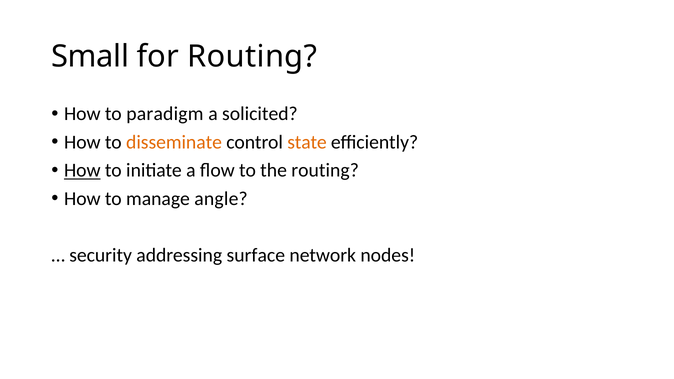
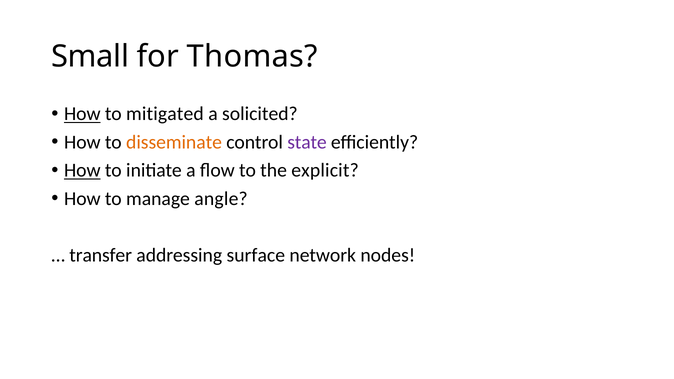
for Routing: Routing -> Thomas
How at (82, 114) underline: none -> present
paradigm: paradigm -> mitigated
state colour: orange -> purple
the routing: routing -> explicit
security: security -> transfer
